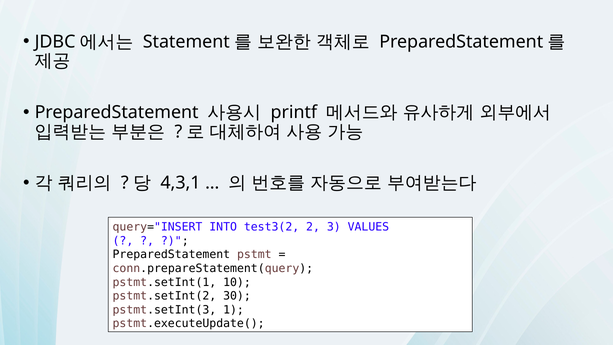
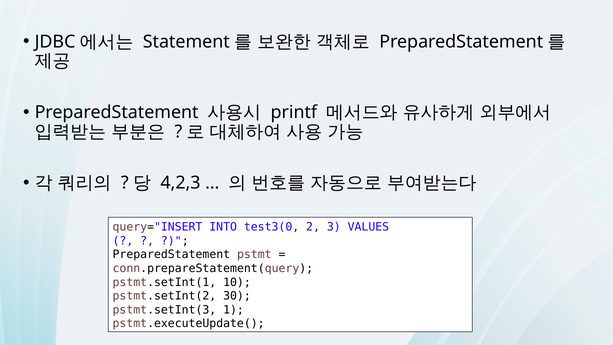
4,3,1: 4,3,1 -> 4,2,3
test3(2: test3(2 -> test3(0
